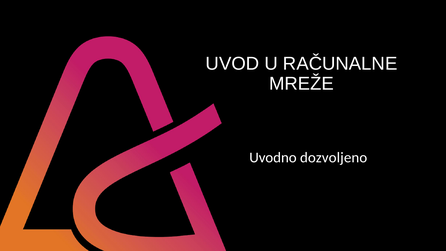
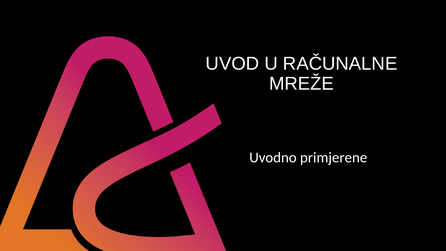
dozvoljeno: dozvoljeno -> primjerene
